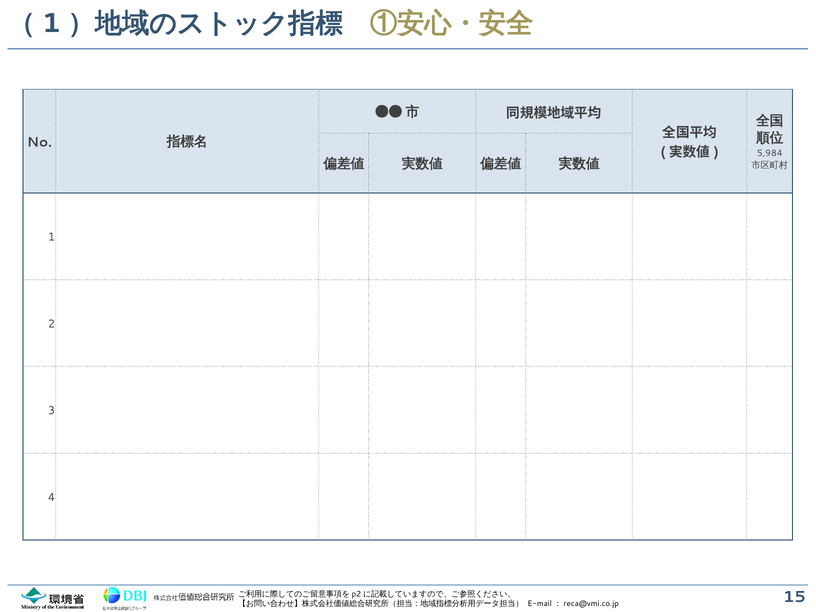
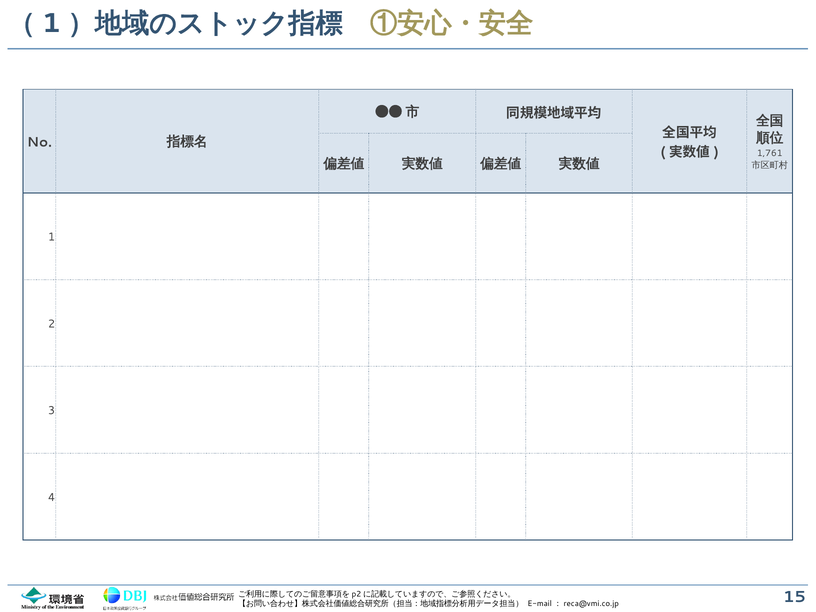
5,984: 5,984 -> 1,761
